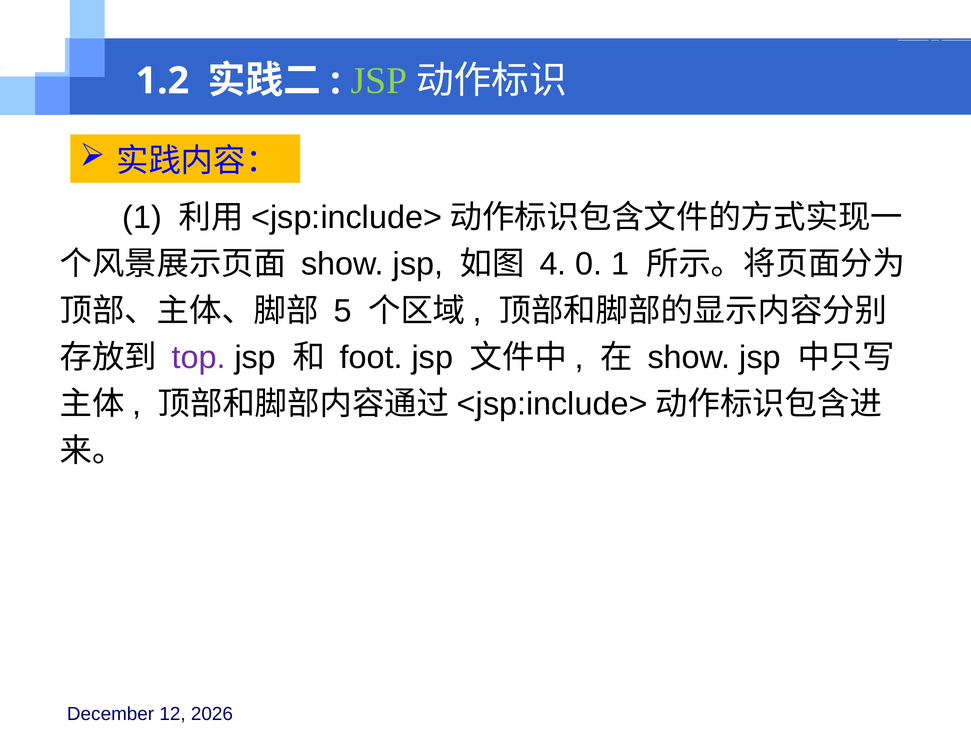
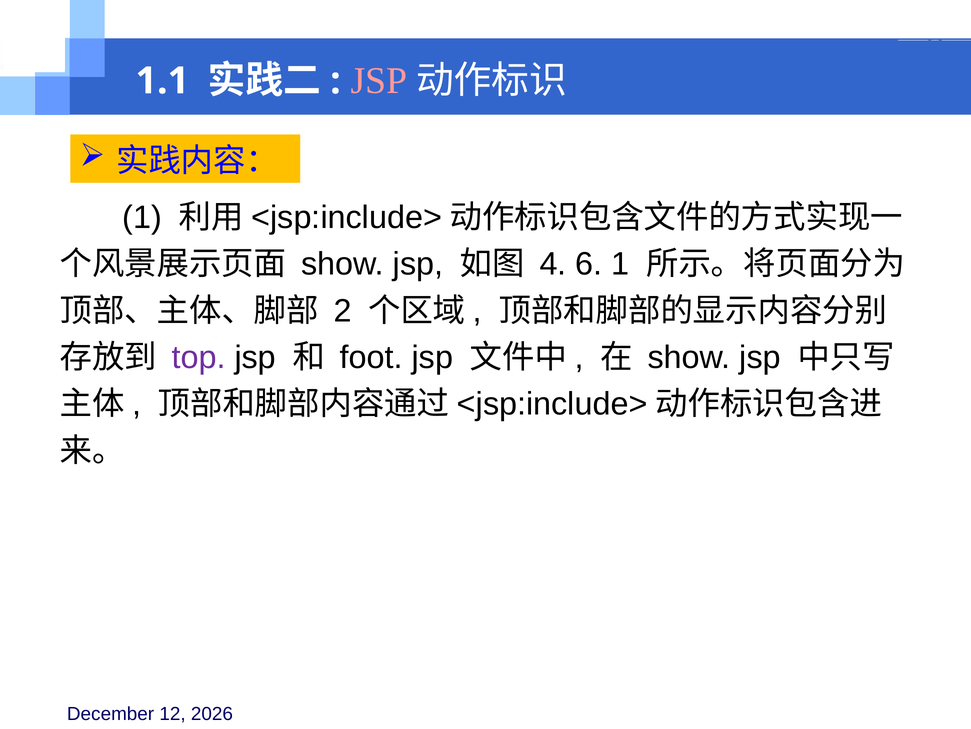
1.2: 1.2 -> 1.1
JSP at (379, 81) colour: light green -> pink
0: 0 -> 6
5: 5 -> 2
